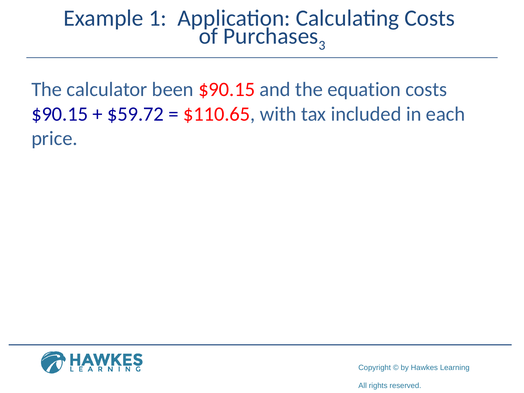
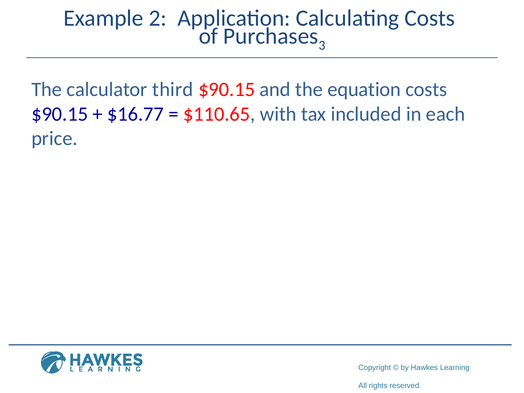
1: 1 -> 2
been: been -> third
$59.72: $59.72 -> $16.77
